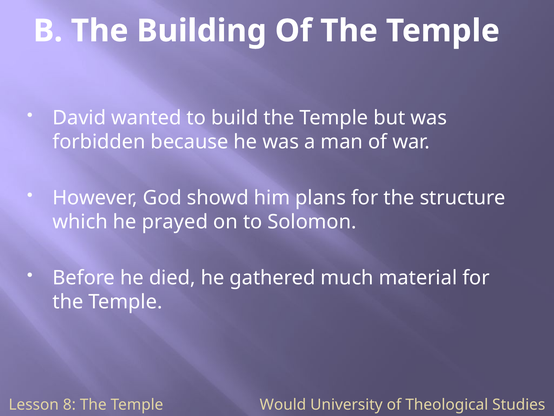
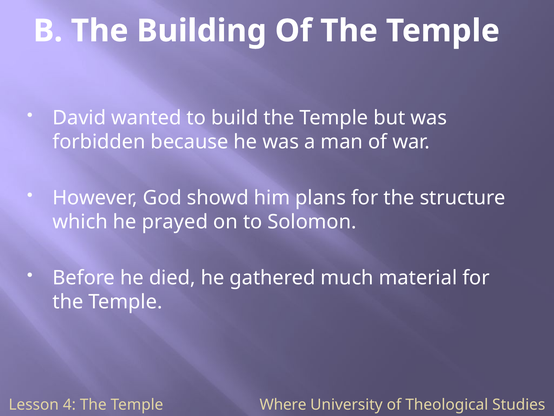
8: 8 -> 4
Would: Would -> Where
